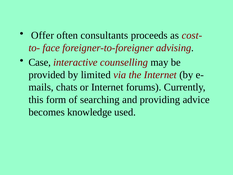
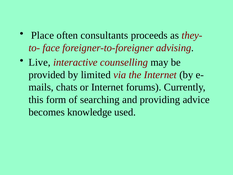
Offer: Offer -> Place
cost-: cost- -> they-
Case: Case -> Live
